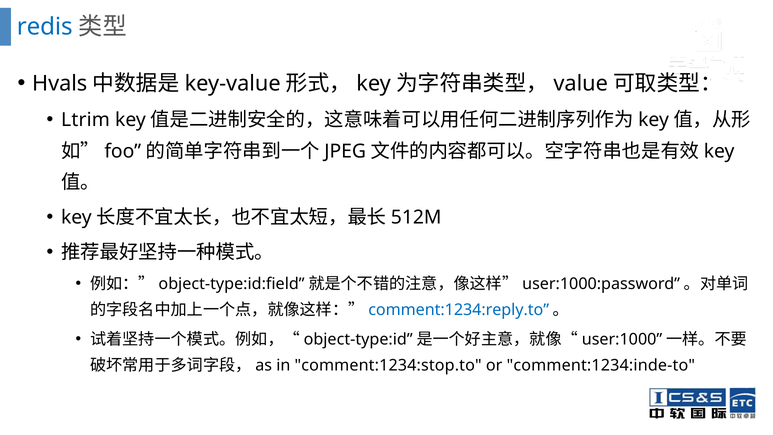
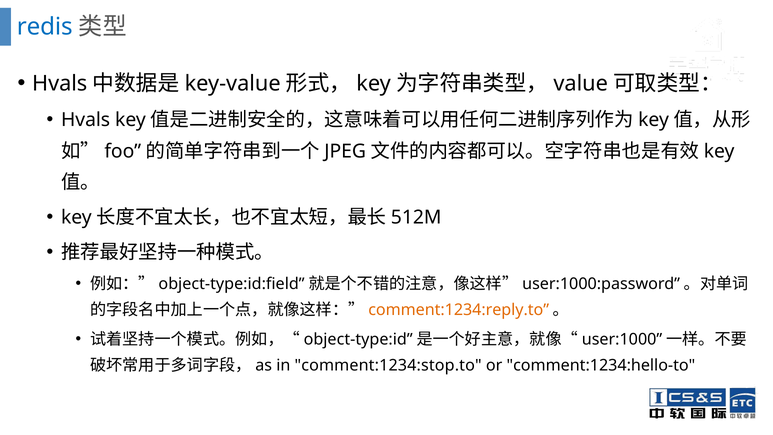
Ltrim at (86, 120): Ltrim -> Hvals
comment:1234:reply.to colour: blue -> orange
comment:1234:inde-to: comment:1234:inde-to -> comment:1234:hello-to
